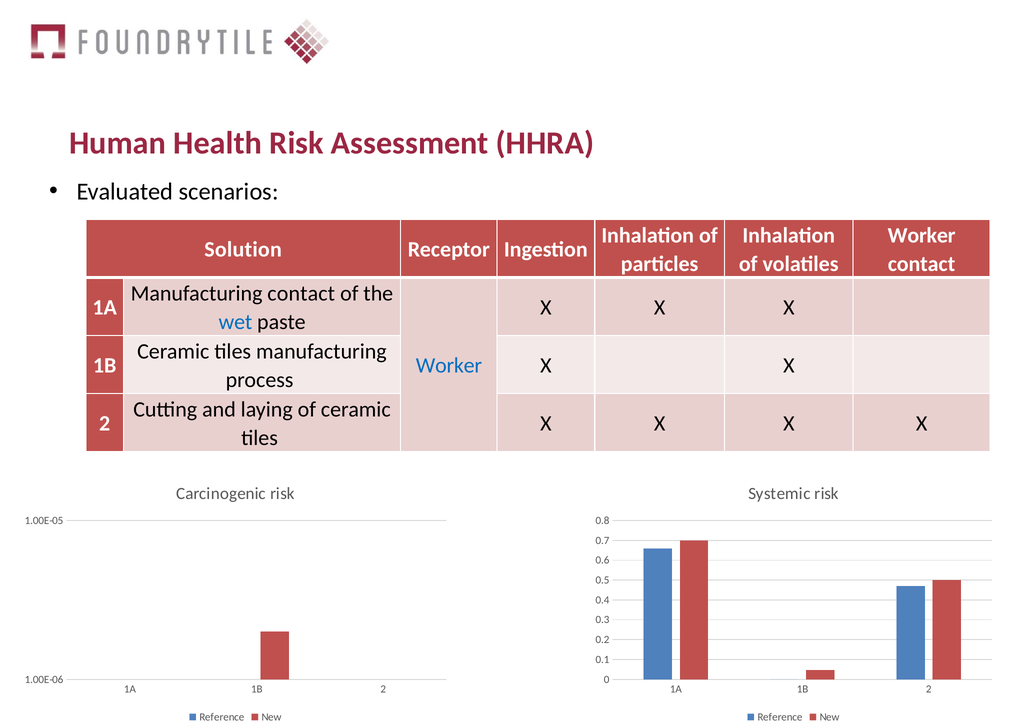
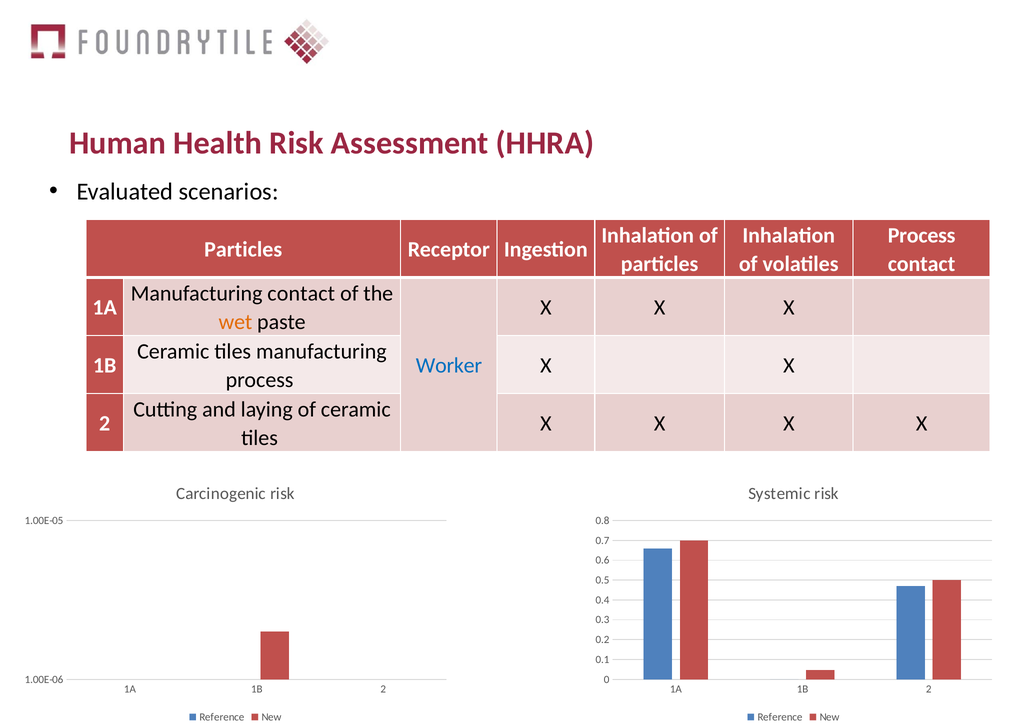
Worker at (922, 235): Worker -> Process
Solution at (243, 250): Solution -> Particles
wet colour: blue -> orange
